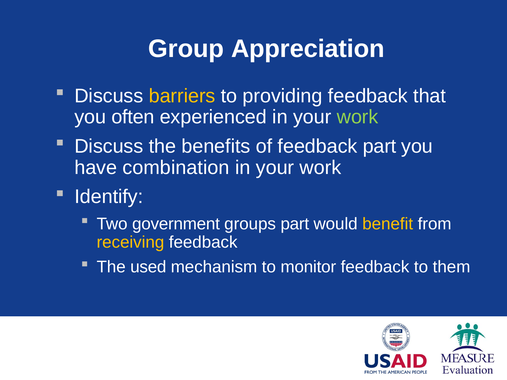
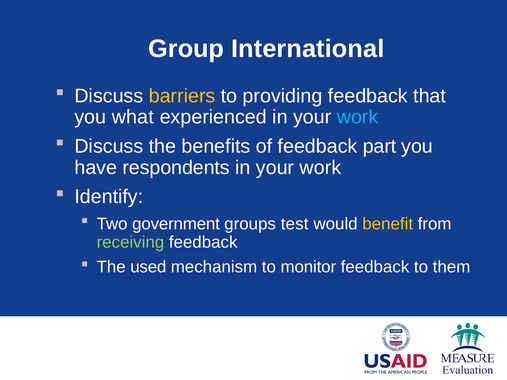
Appreciation: Appreciation -> International
often: often -> what
work at (358, 117) colour: light green -> light blue
combination: combination -> respondents
groups part: part -> test
receiving colour: yellow -> light green
